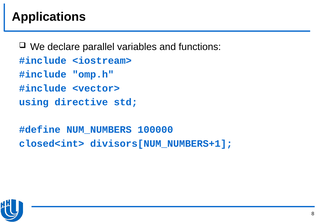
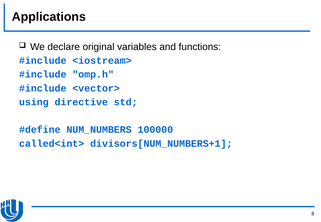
parallel: parallel -> original
closed<int>: closed<int> -> called<int>
